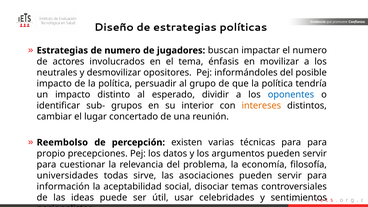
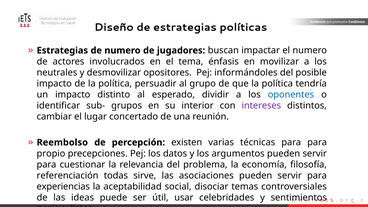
intereses colour: orange -> purple
universidades: universidades -> referenciación
información: información -> experiencias
